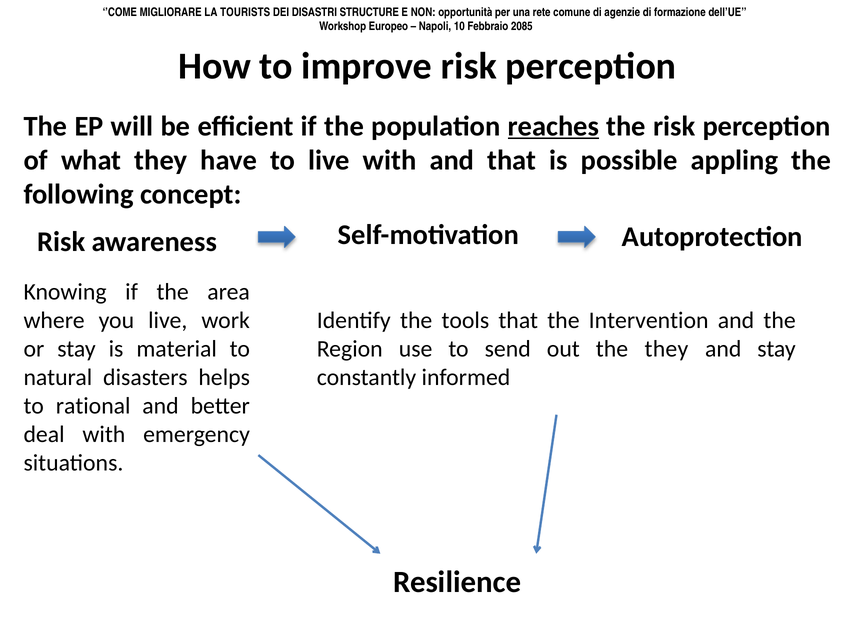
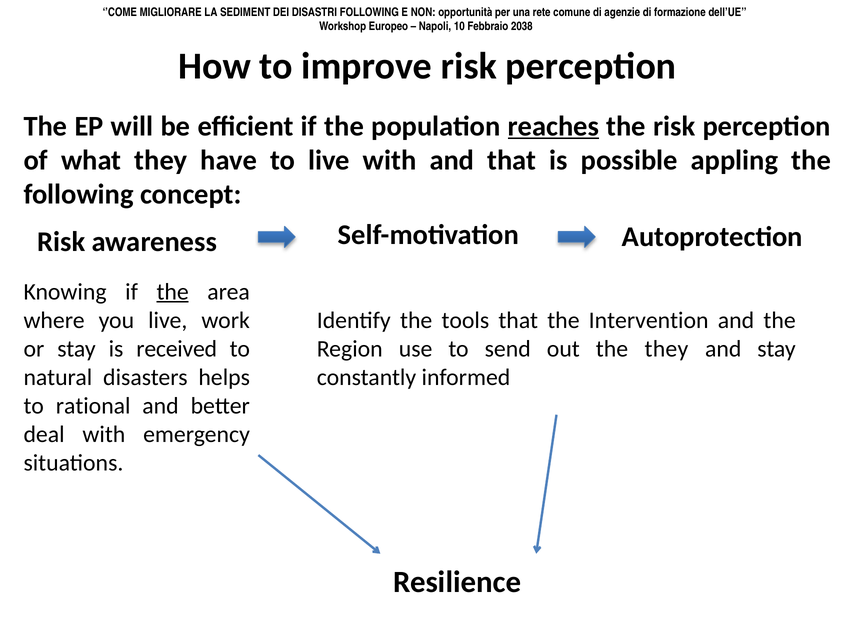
TOURISTS: TOURISTS -> SEDIMENT
DISASTRI STRUCTURE: STRUCTURE -> FOLLOWING
2085: 2085 -> 2038
the at (173, 292) underline: none -> present
material: material -> received
